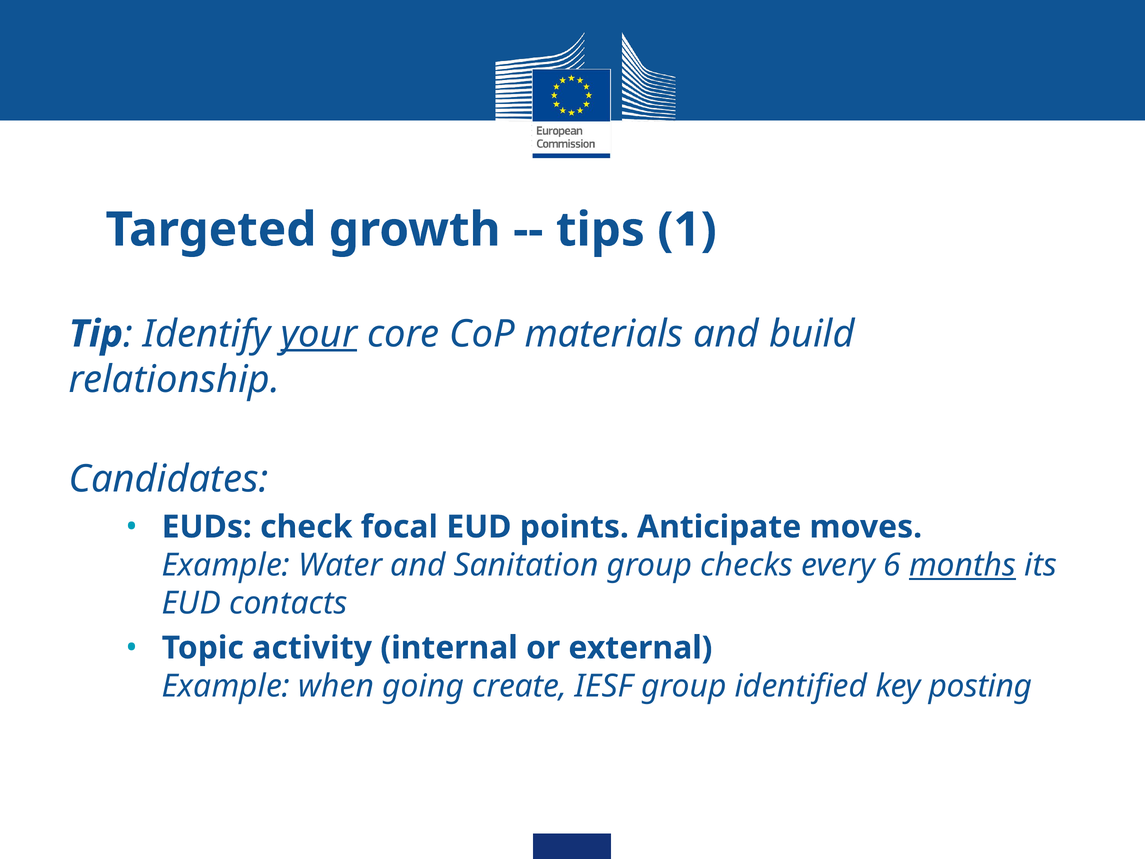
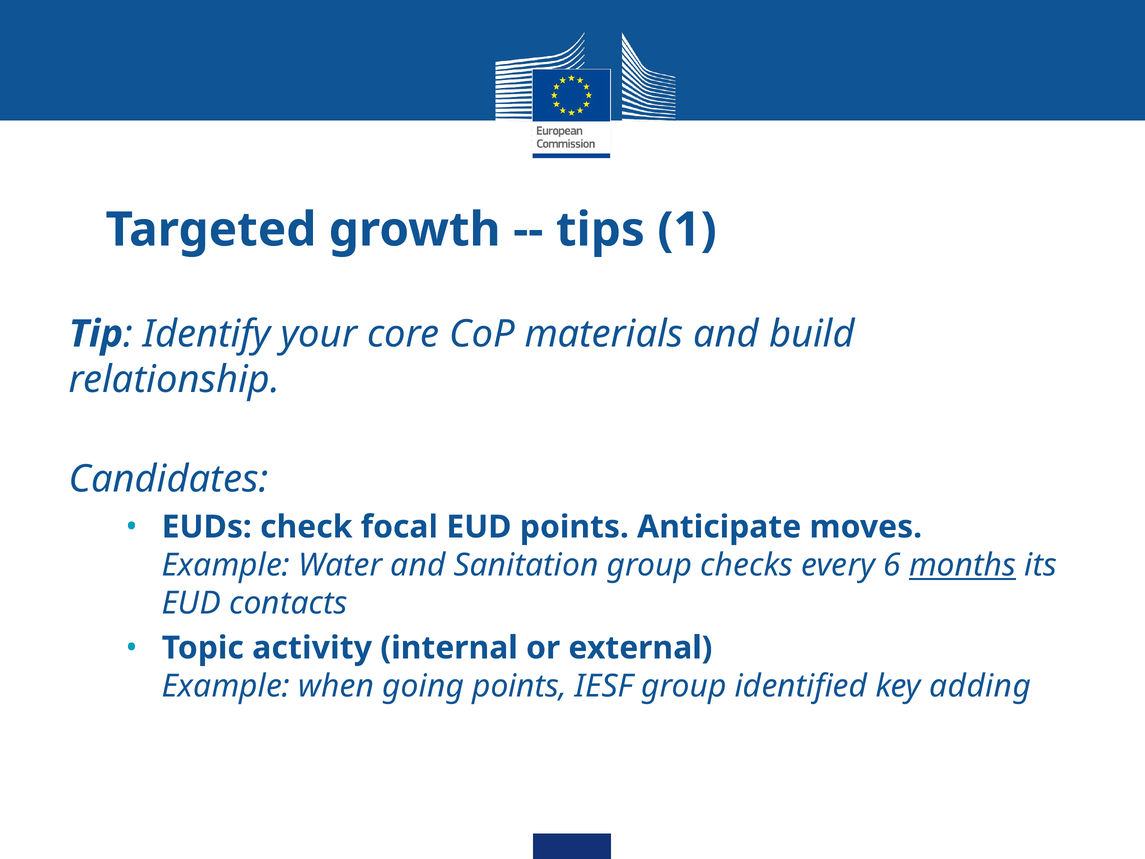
your underline: present -> none
going create: create -> points
posting: posting -> adding
